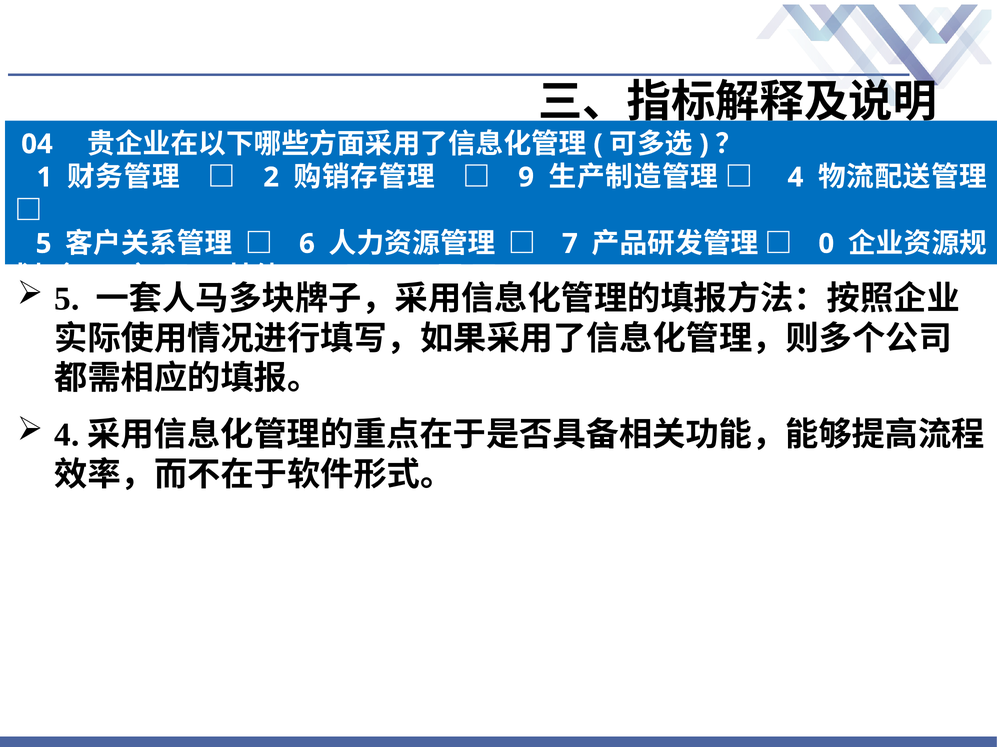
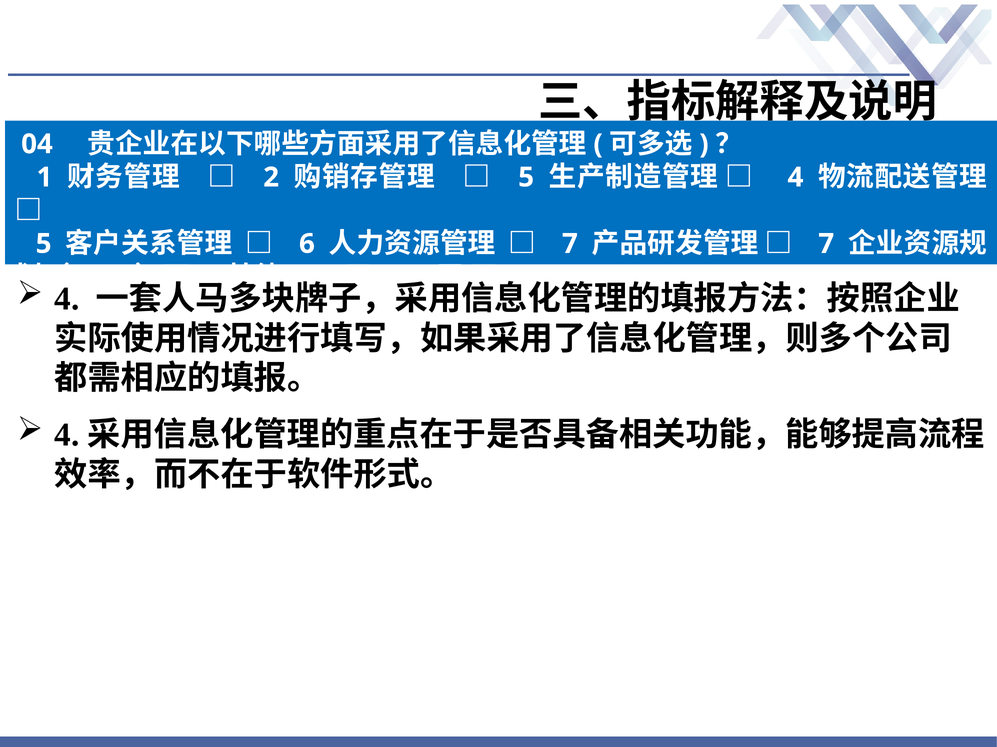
9 at (526, 177): 9 -> 5
0 at (826, 244): 0 -> 7
5 at (67, 299): 5 -> 4
